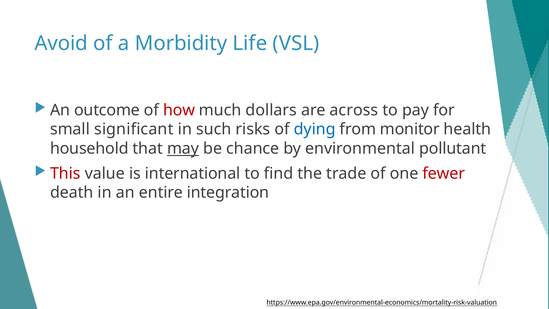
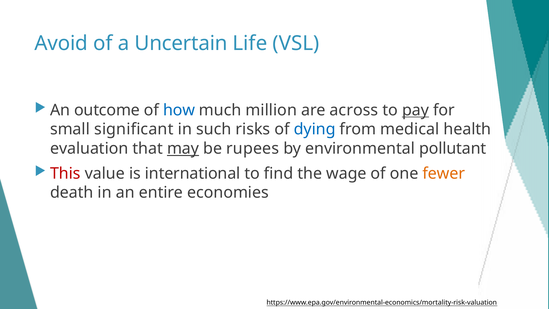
Morbidity: Morbidity -> Uncertain
how colour: red -> blue
dollars: dollars -> million
pay underline: none -> present
monitor: monitor -> medical
household: household -> evaluation
chance: chance -> rupees
trade: trade -> wage
fewer colour: red -> orange
integration: integration -> economies
